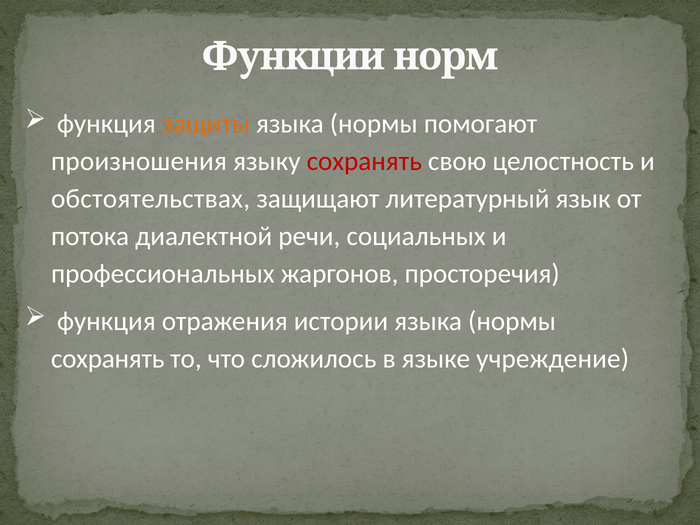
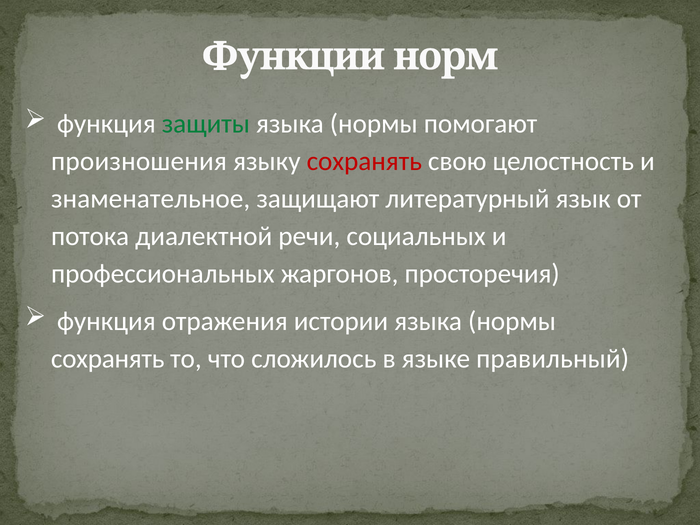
защиты colour: orange -> green
обстоятельствах: обстоятельствах -> знаменательное
учреждение: учреждение -> правильный
